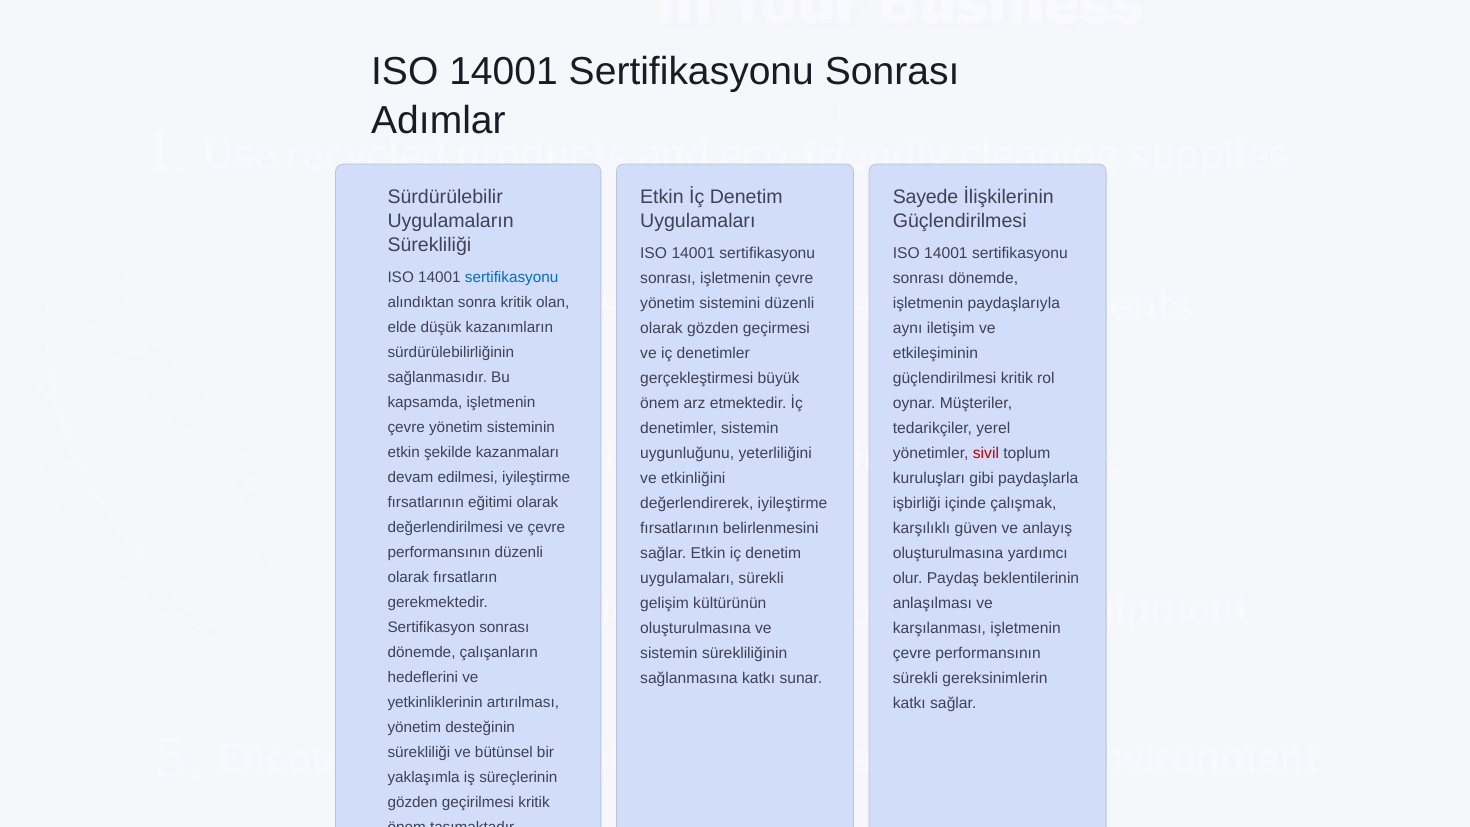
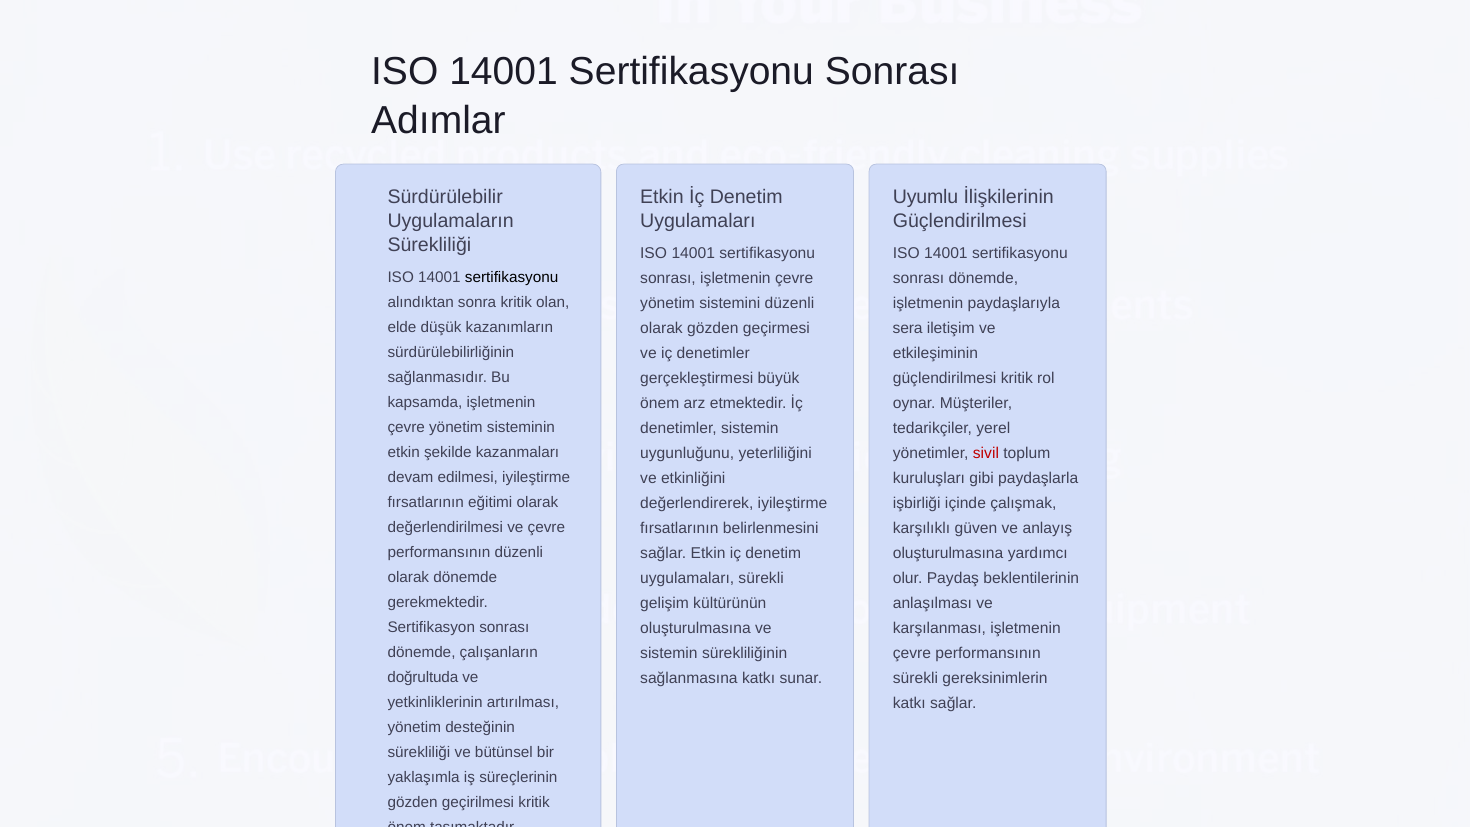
Sayede: Sayede -> Uyumlu
sertifikasyonu at (512, 277) colour: blue -> black
aynı: aynı -> sera
olarak fırsatların: fırsatların -> dönemde
hedeflerini: hedeflerini -> doğrultuda
